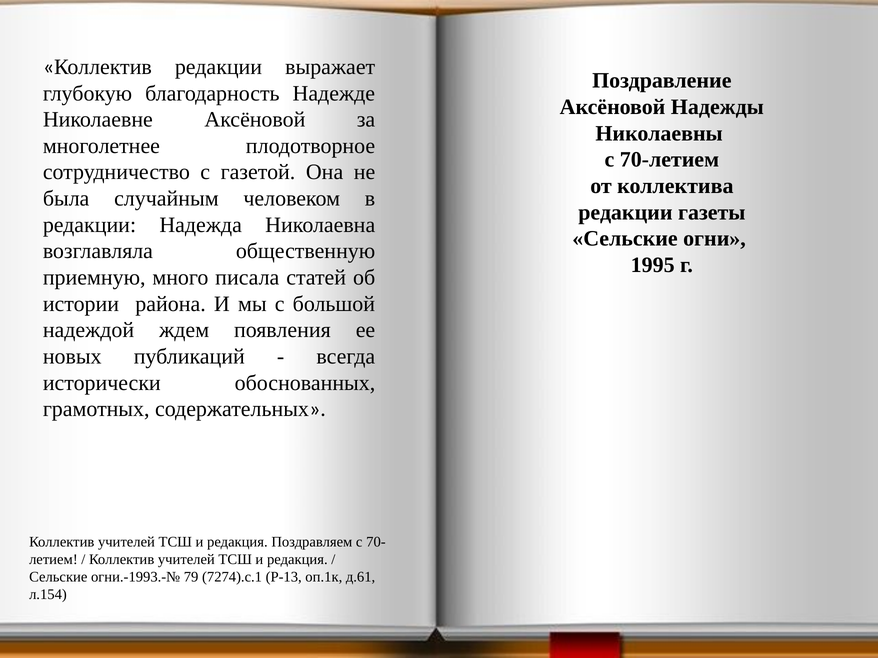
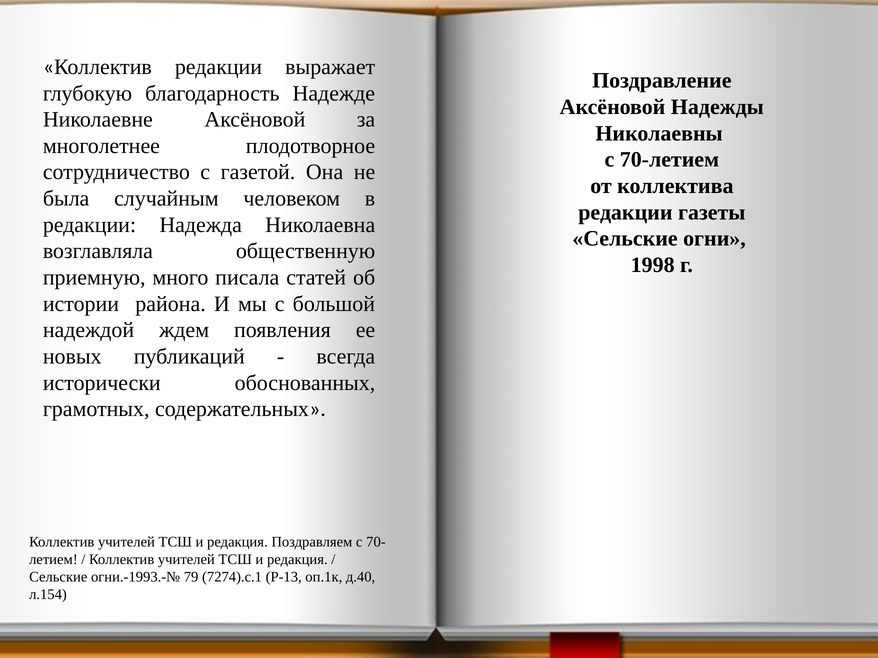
1995: 1995 -> 1998
д.61: д.61 -> д.40
